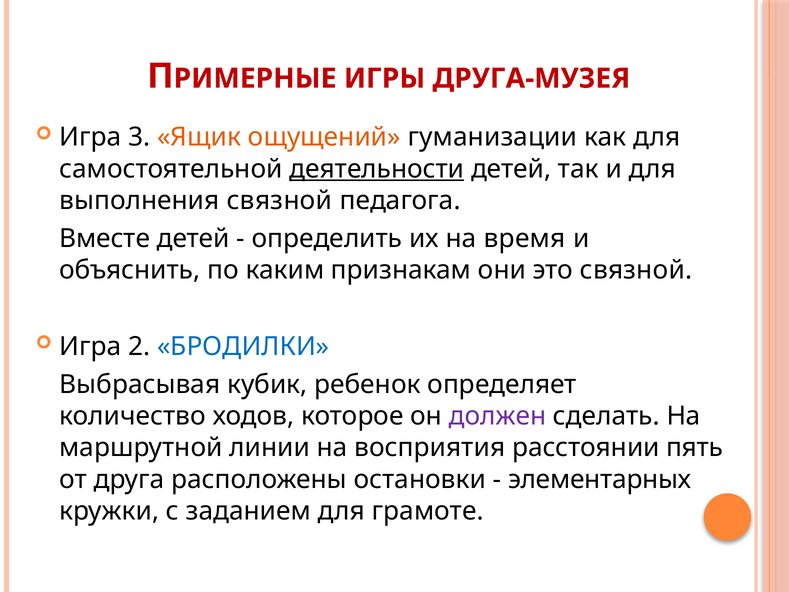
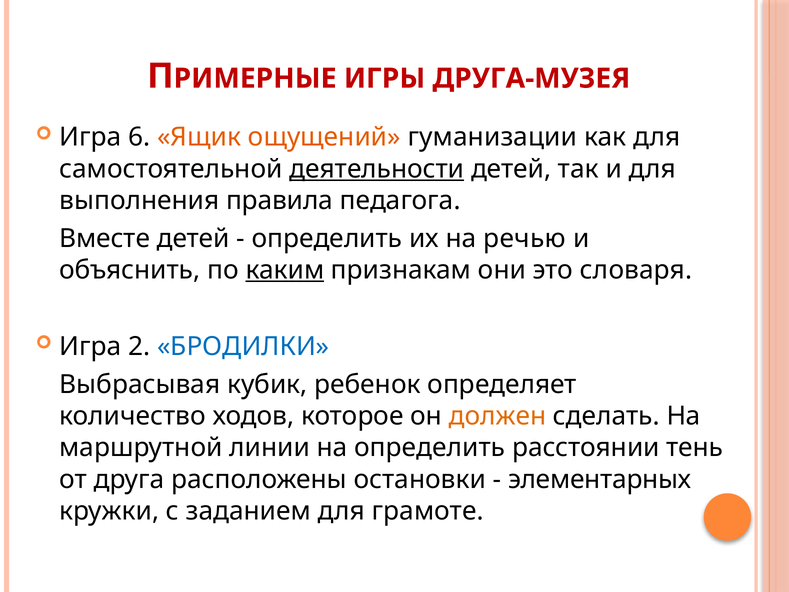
3: 3 -> 6
выполнения связной: связной -> правила
время: время -> речью
каким underline: none -> present
это связной: связной -> словаря
должен colour: purple -> orange
на восприятия: восприятия -> определить
пять: пять -> тень
